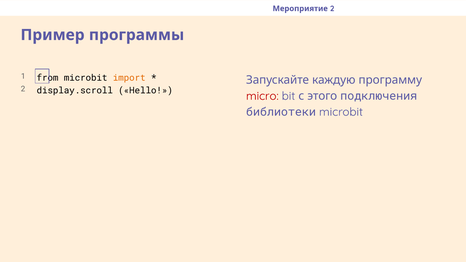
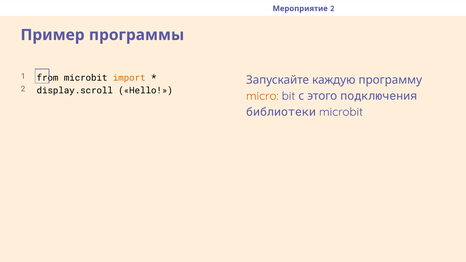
micro colour: red -> orange
